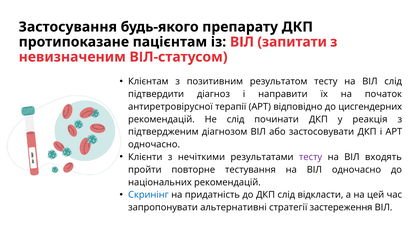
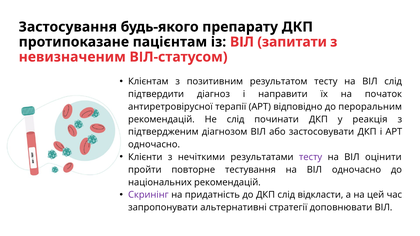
цисгендерних: цисгендерних -> пероральним
входять: входять -> оцінити
Скринінг colour: blue -> purple
застереження: застереження -> доповнювати
